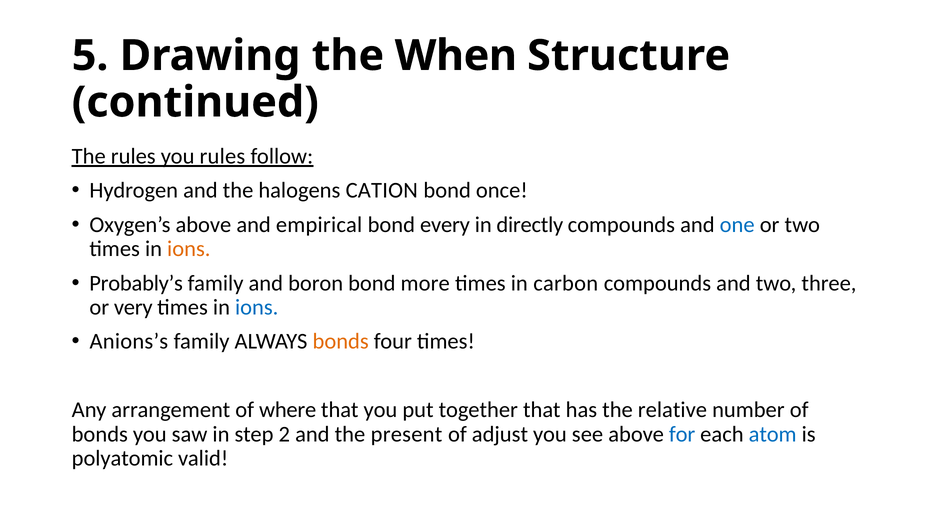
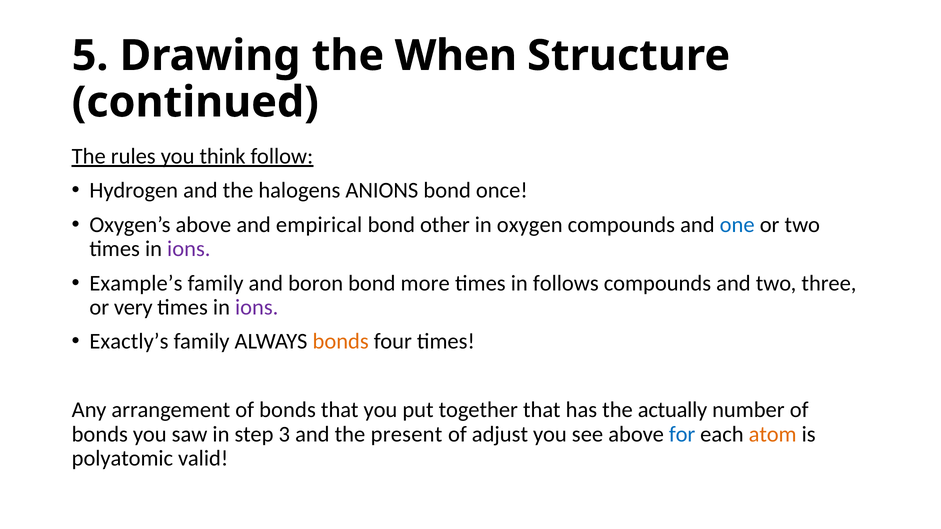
you rules: rules -> think
CATION: CATION -> ANIONS
every: every -> other
directly: directly -> oxygen
ions at (189, 249) colour: orange -> purple
Probably’s: Probably’s -> Example’s
carbon: carbon -> follows
ions at (257, 308) colour: blue -> purple
Anions’s: Anions’s -> Exactly’s
arrangement of where: where -> bonds
relative: relative -> actually
2: 2 -> 3
atom colour: blue -> orange
